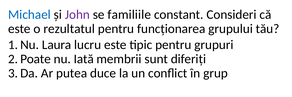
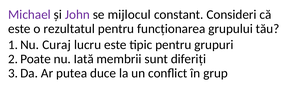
Michael colour: blue -> purple
familiile: familiile -> mijlocul
Laura: Laura -> Curaj
